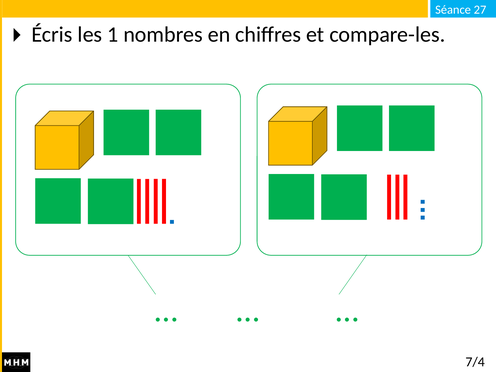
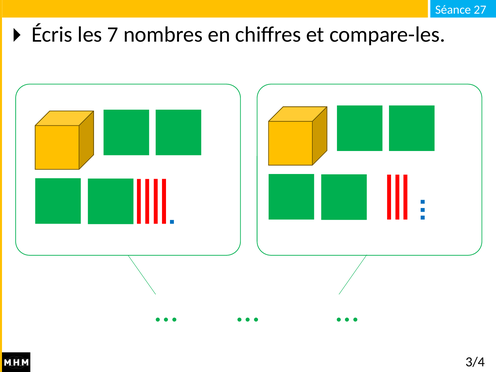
1: 1 -> 7
7/4: 7/4 -> 3/4
